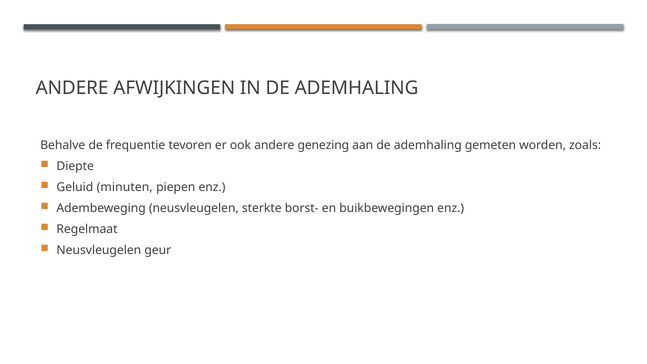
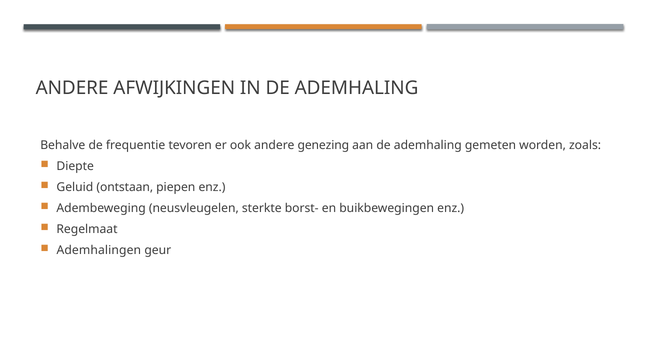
minuten: minuten -> ontstaan
Neusvleugelen at (99, 250): Neusvleugelen -> Ademhalingen
